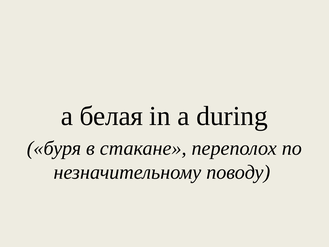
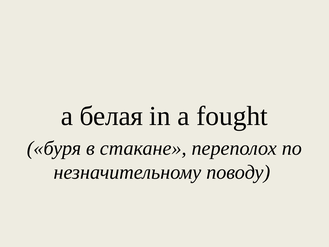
during: during -> fought
